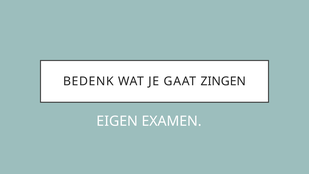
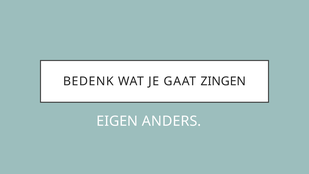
EXAMEN: EXAMEN -> ANDERS
